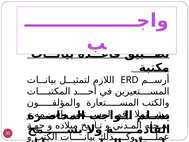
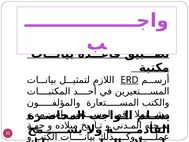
ERD underline: none -> present
